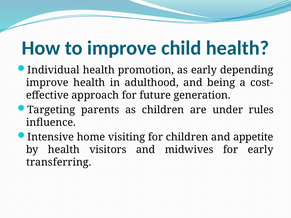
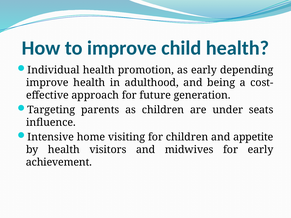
rules: rules -> seats
transferring: transferring -> achievement
